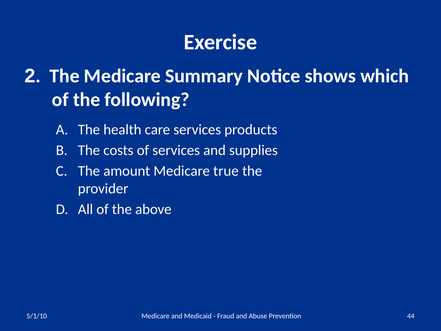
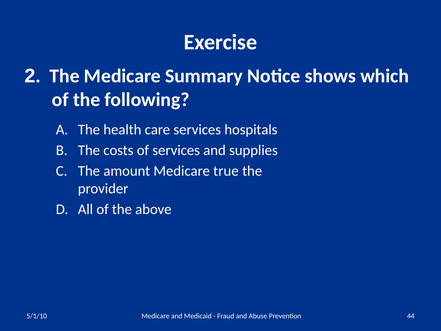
products: products -> hospitals
